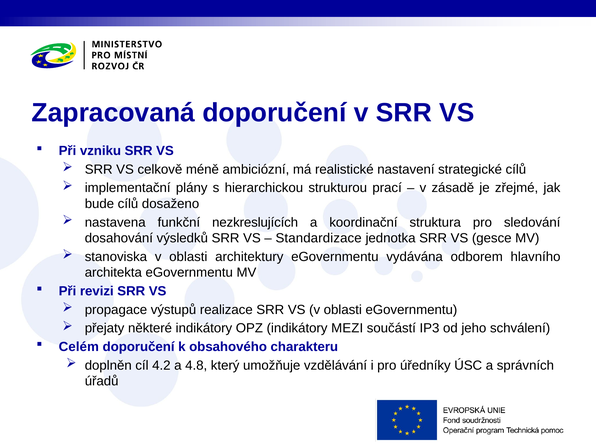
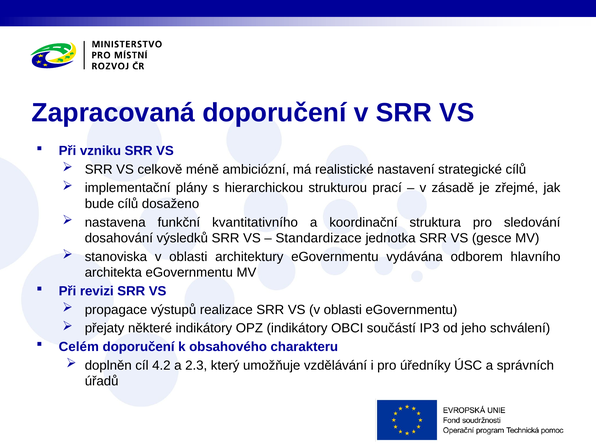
nezkreslujících: nezkreslujících -> kvantitativního
MEZI: MEZI -> OBCI
4.8: 4.8 -> 2.3
